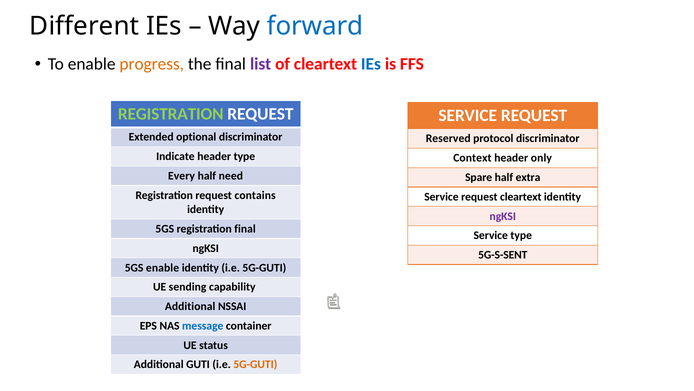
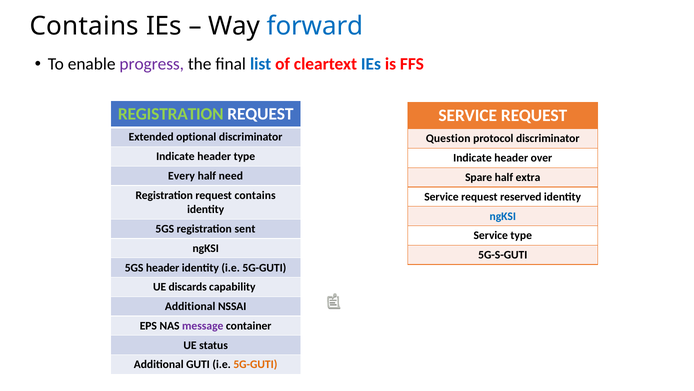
Different at (84, 26): Different -> Contains
progress colour: orange -> purple
list colour: purple -> blue
Reserved: Reserved -> Question
Context at (472, 158): Context -> Indicate
only: only -> over
request cleartext: cleartext -> reserved
ngKSI at (503, 216) colour: purple -> blue
registration final: final -> sent
5G-S-SENT: 5G-S-SENT -> 5G-S-GUTI
5GS enable: enable -> header
sending: sending -> discards
message colour: blue -> purple
